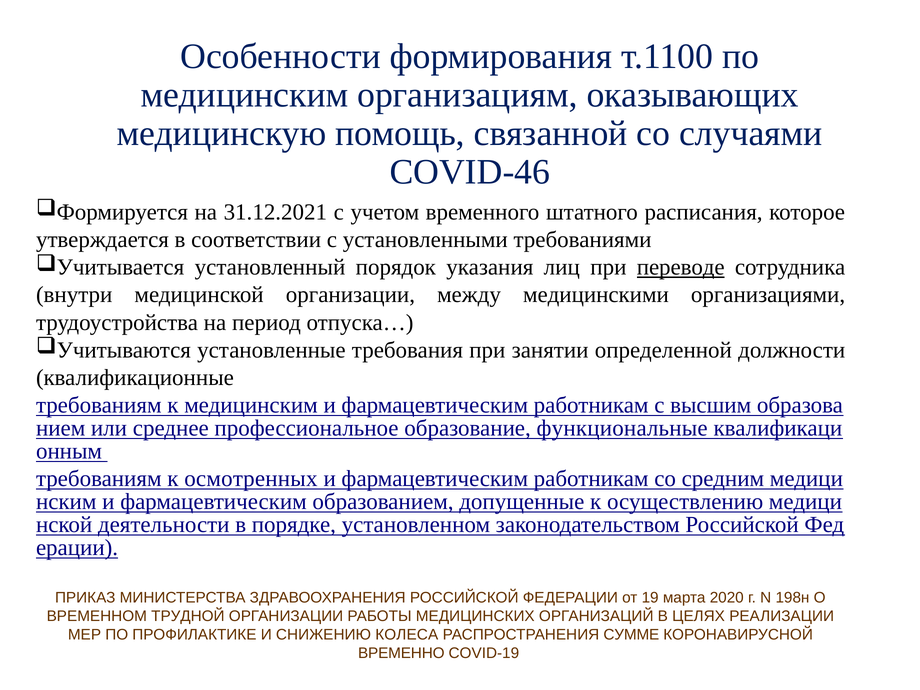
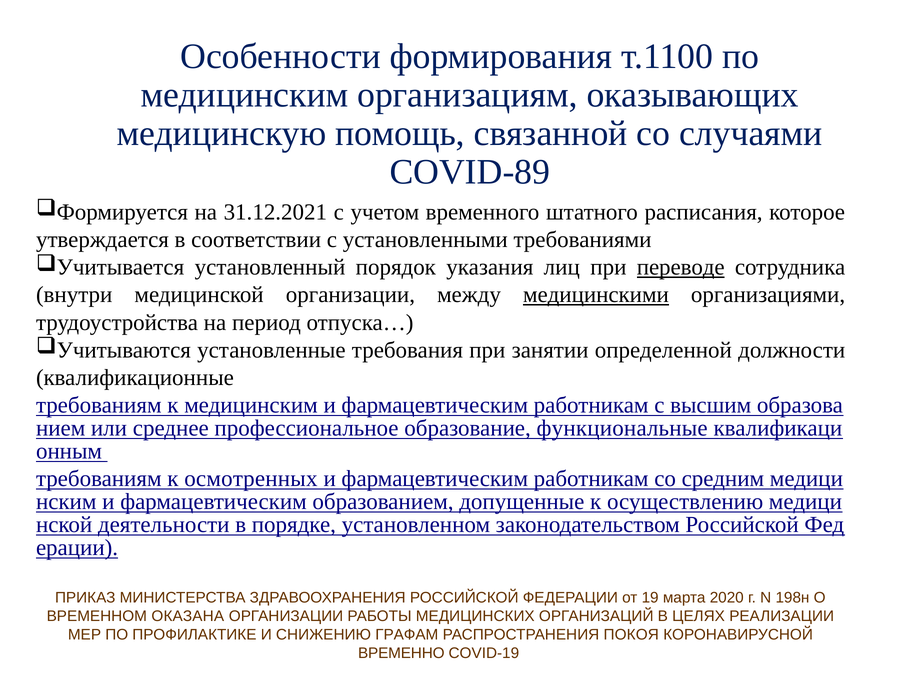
COVID-46: COVID-46 -> COVID-89
медицинскими underline: none -> present
ТРУДНОЙ: ТРУДНОЙ -> ОКАЗАНА
КОЛЕСА: КОЛЕСА -> ГРАФАМ
СУММЕ: СУММЕ -> ПОКОЯ
